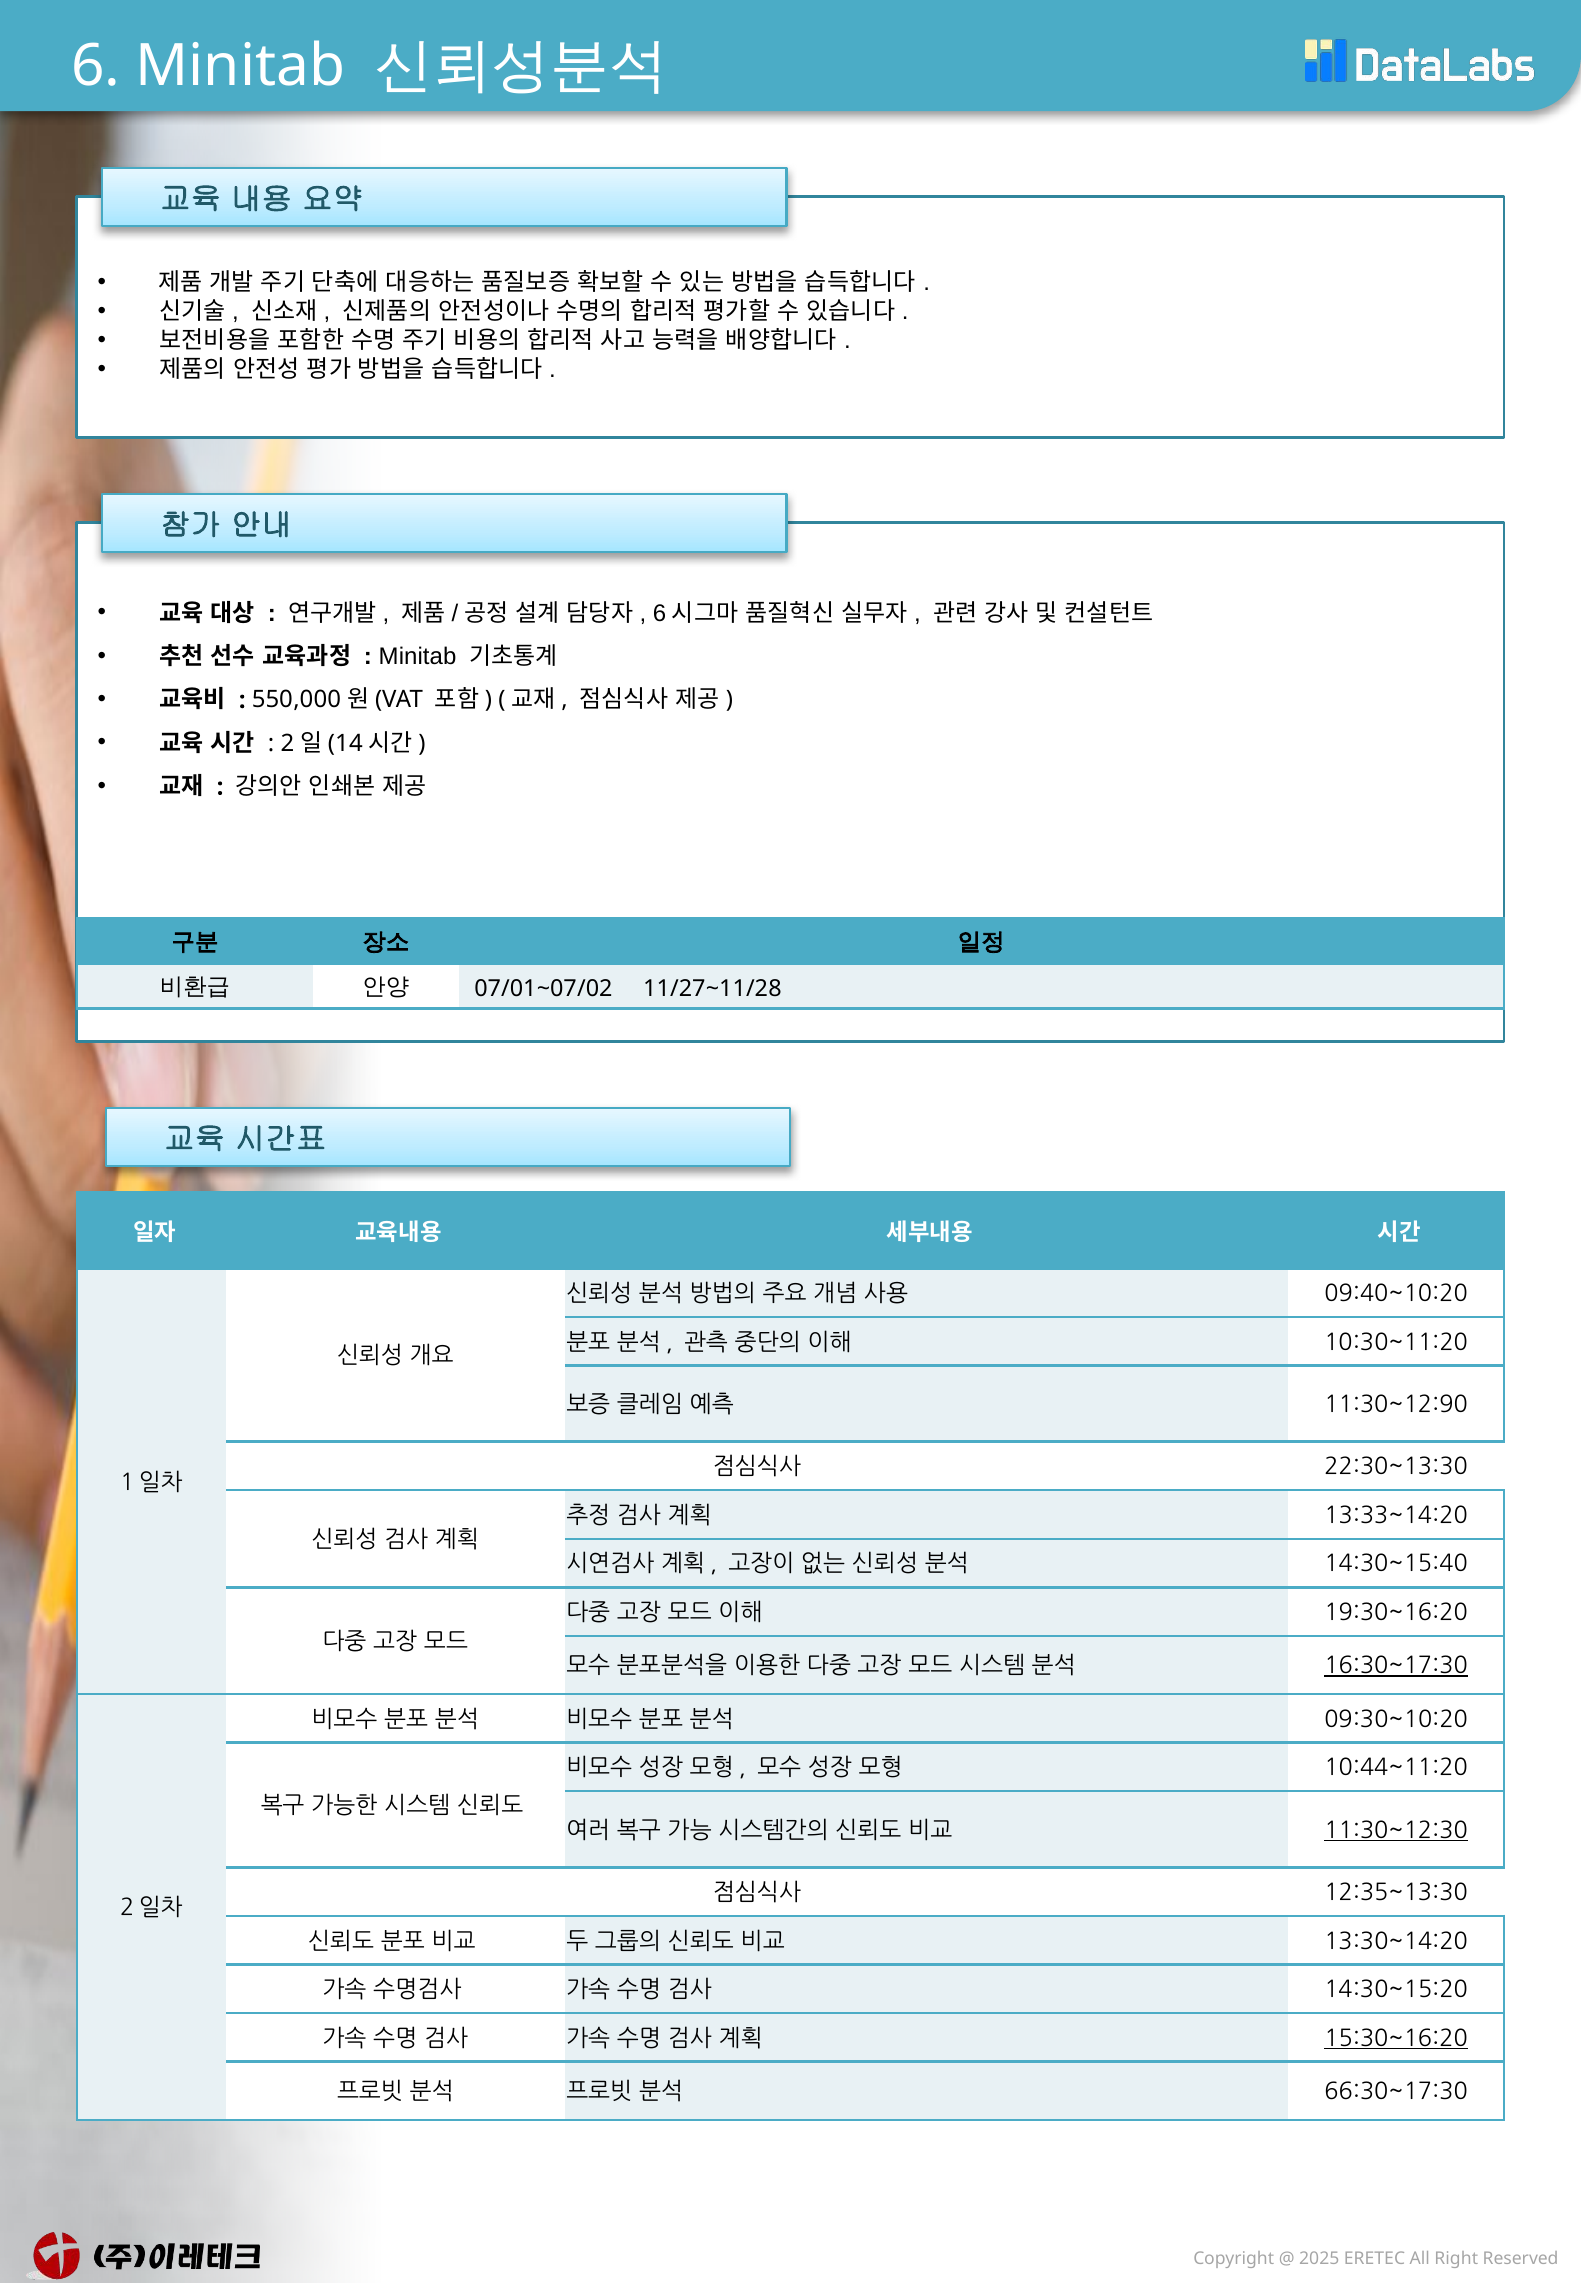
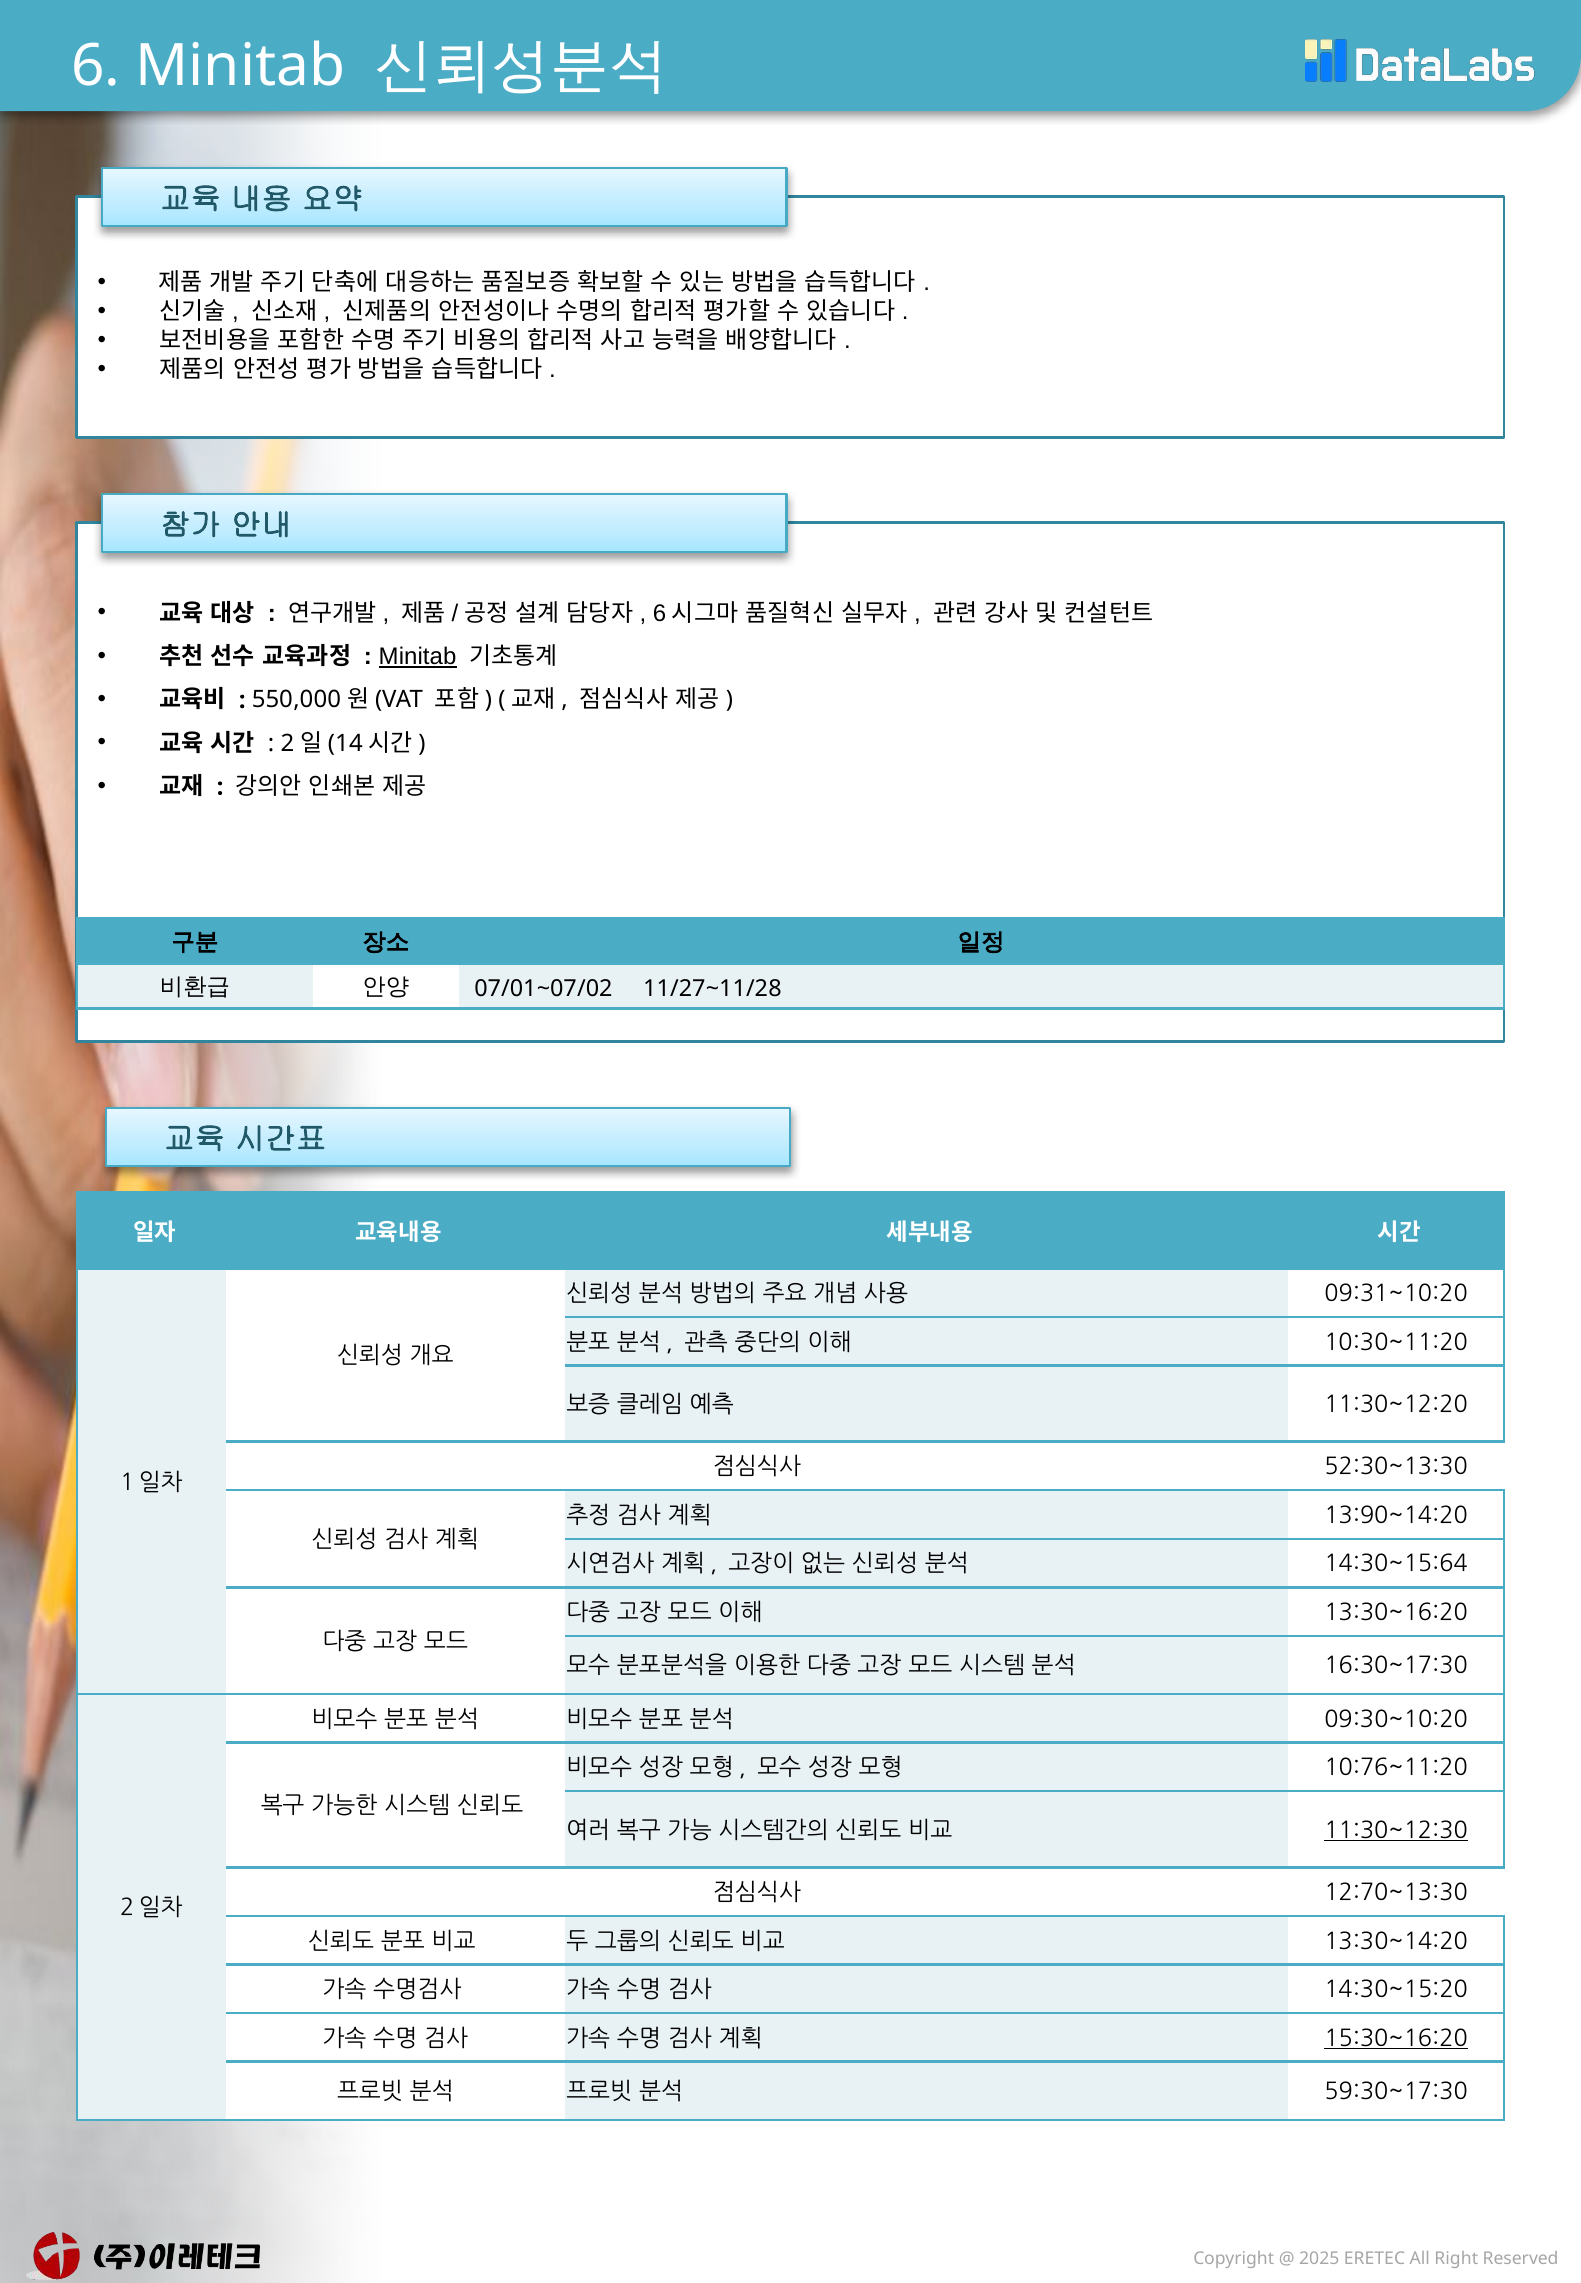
Minitab at (418, 657) underline: none -> present
09:40~10:20: 09:40~10:20 -> 09:31~10:20
11:30~12:90: 11:30~12:90 -> 11:30~12:20
22:30~13:30: 22:30~13:30 -> 52:30~13:30
13:33~14:20: 13:33~14:20 -> 13:90~14:20
14:30~15:40: 14:30~15:40 -> 14:30~15:64
19:30~16:20: 19:30~16:20 -> 13:30~16:20
16:30~17:30 underline: present -> none
10:44~11:20: 10:44~11:20 -> 10:76~11:20
12:35~13:30: 12:35~13:30 -> 12:70~13:30
66:30~17:30: 66:30~17:30 -> 59:30~17:30
